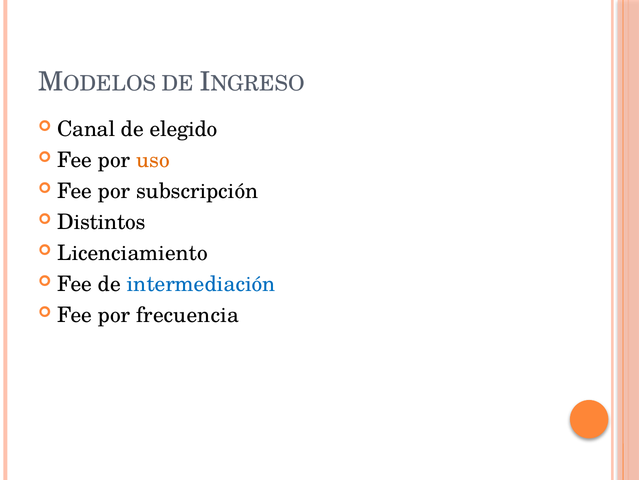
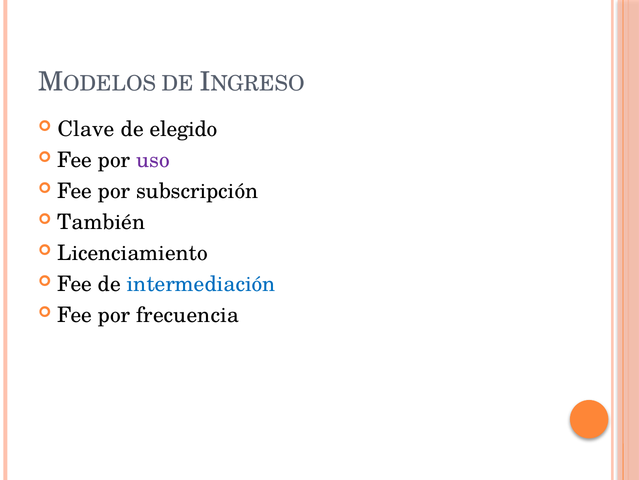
Canal: Canal -> Clave
uso colour: orange -> purple
Distintos: Distintos -> También
